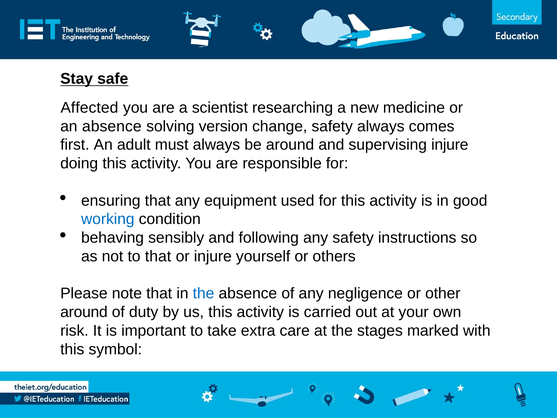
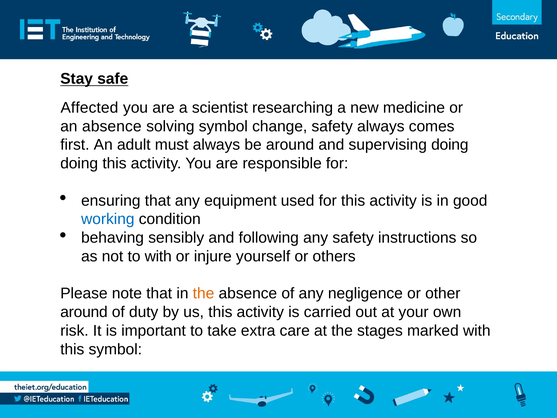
solving version: version -> symbol
supervising injure: injure -> doing
to that: that -> with
the at (204, 293) colour: blue -> orange
